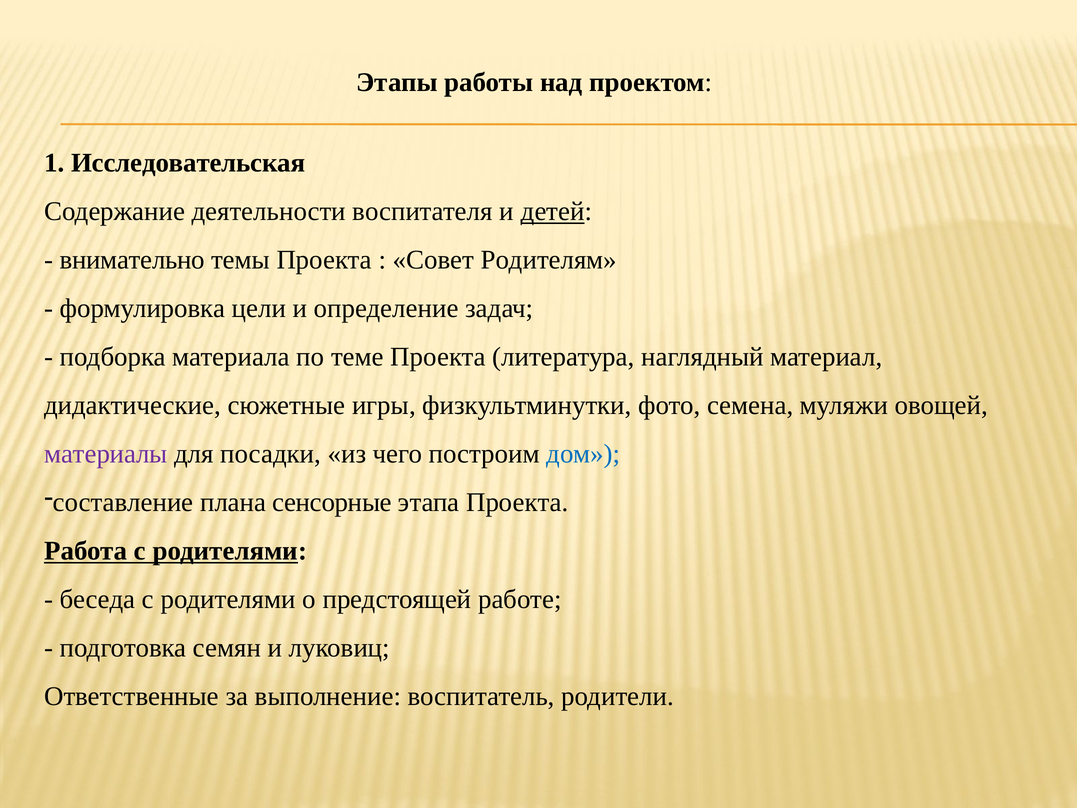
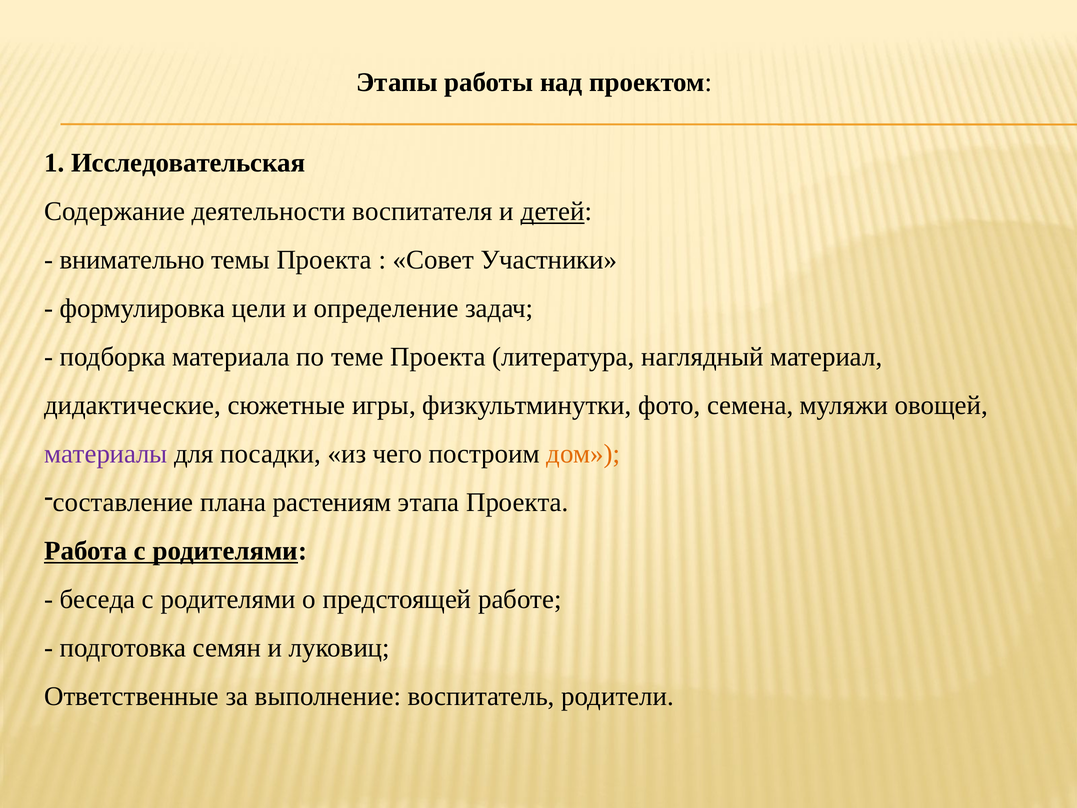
Родителям: Родителям -> Участники
дом colour: blue -> orange
сенсорные: сенсорные -> растениям
